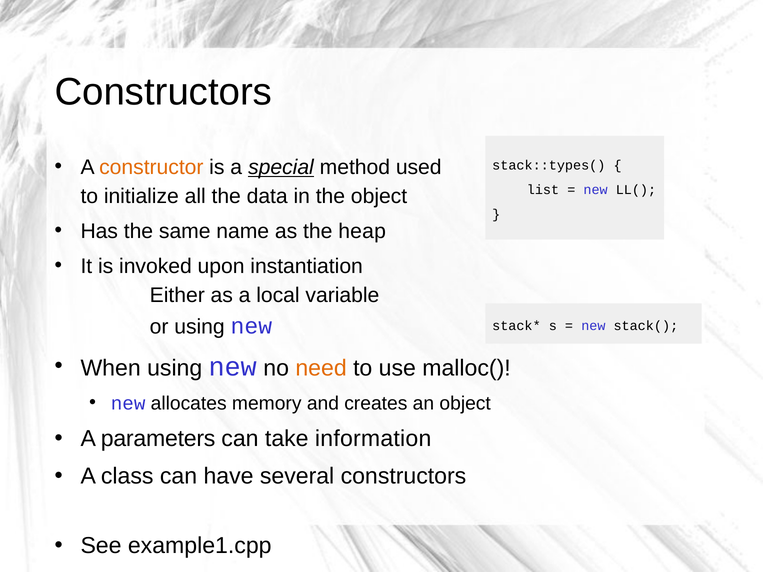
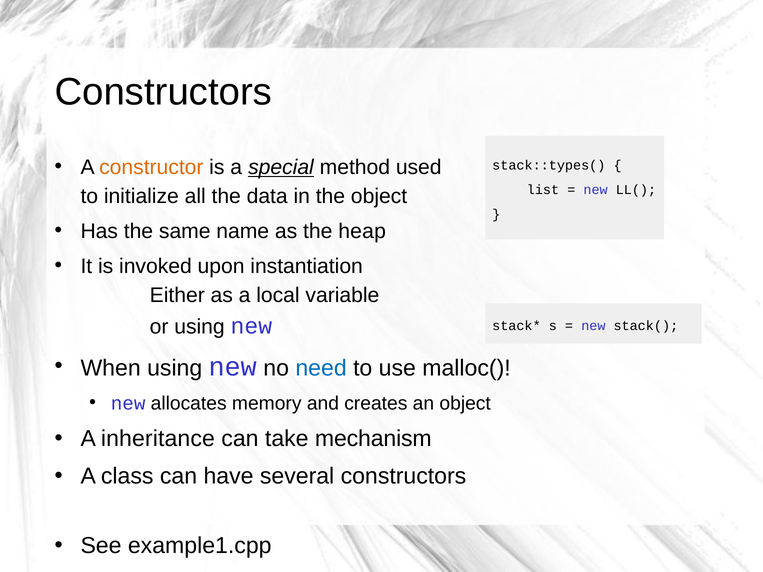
need colour: orange -> blue
parameters: parameters -> inheritance
information: information -> mechanism
